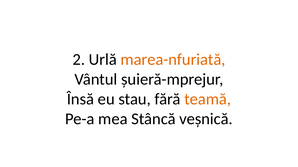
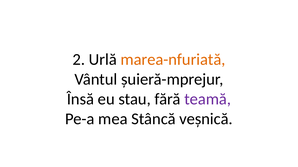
teamă colour: orange -> purple
